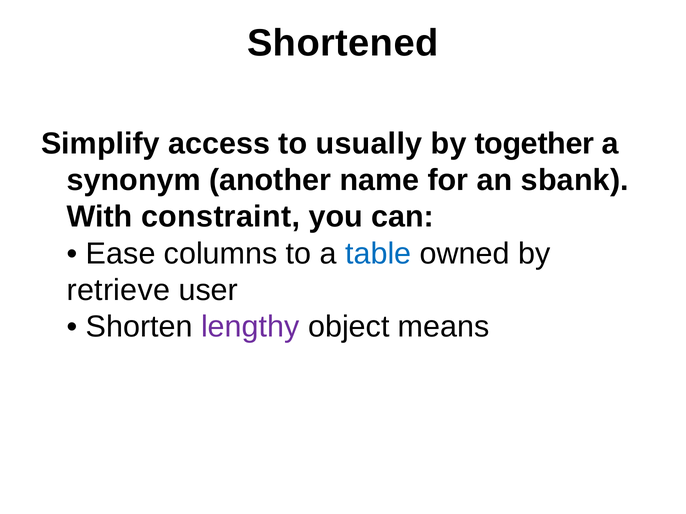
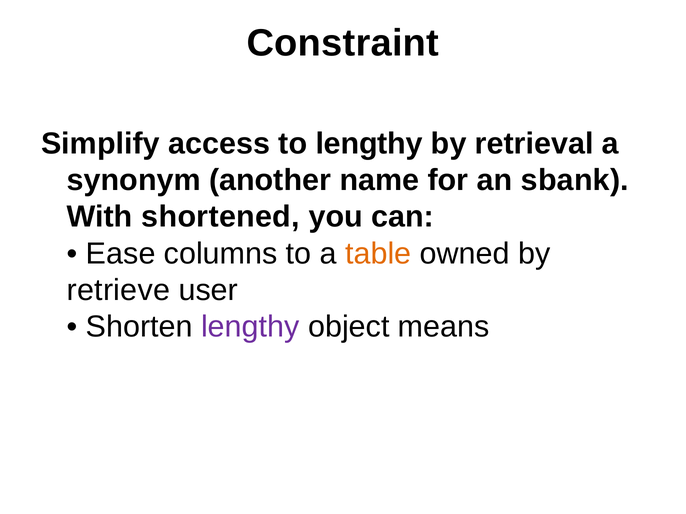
Shortened: Shortened -> Constraint
to usually: usually -> lengthy
together: together -> retrieval
constraint: constraint -> shortened
table colour: blue -> orange
